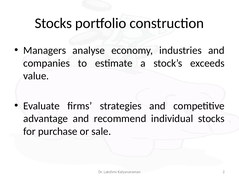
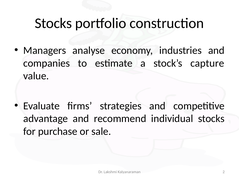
exceeds: exceeds -> capture
